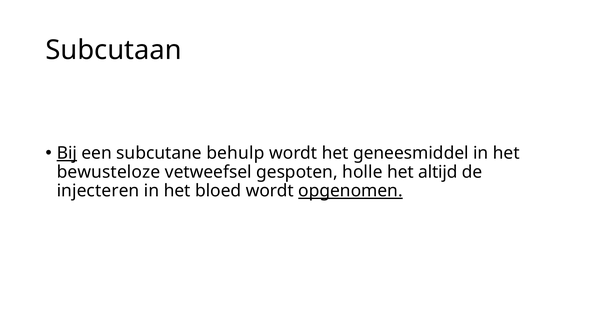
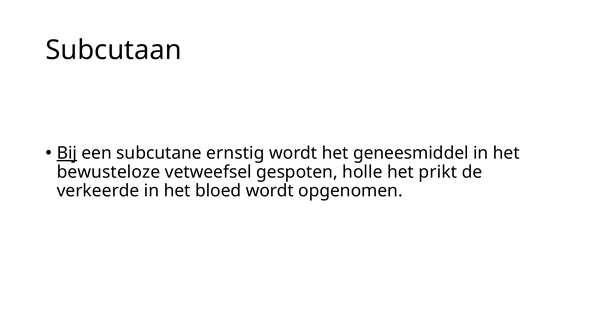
behulp: behulp -> ernstig
altijd: altijd -> prikt
injecteren: injecteren -> verkeerde
opgenomen underline: present -> none
